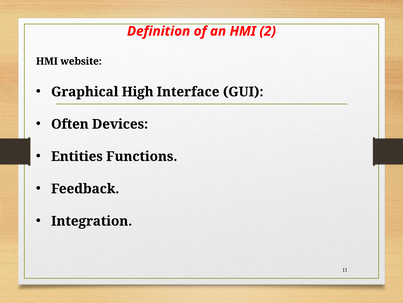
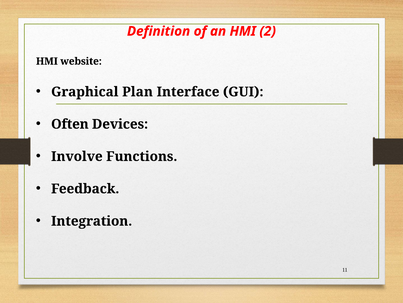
High: High -> Plan
Entities: Entities -> Involve
